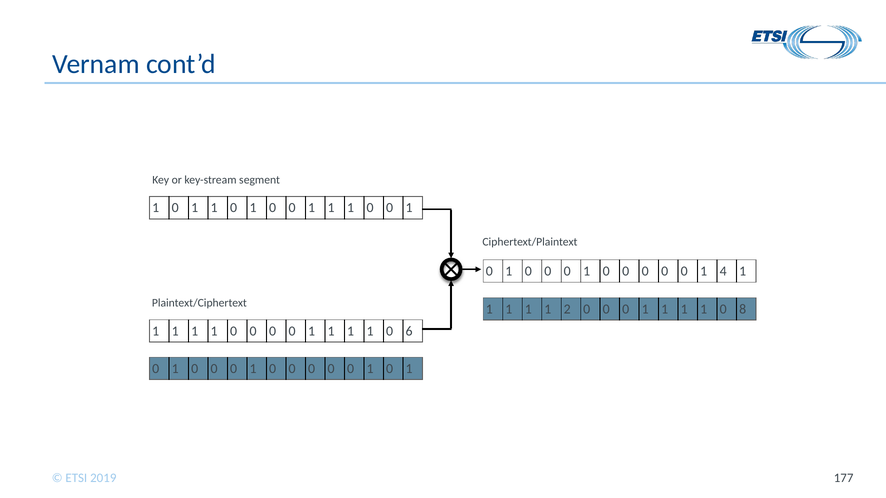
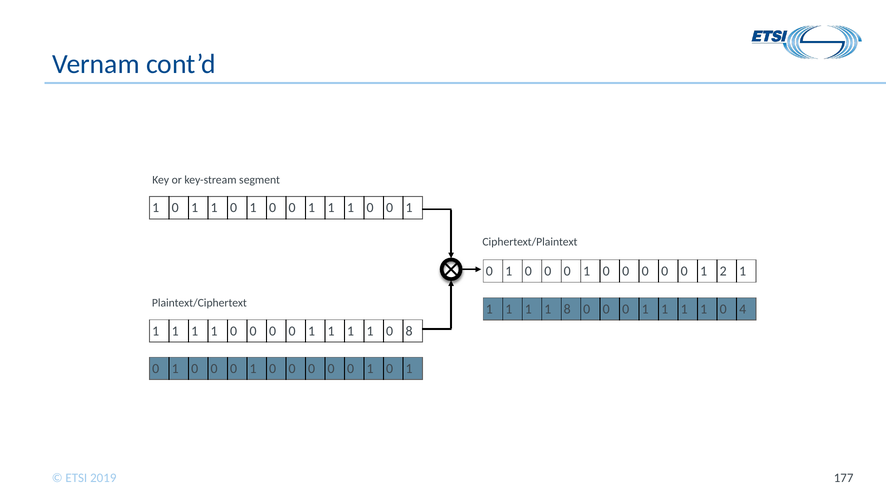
4: 4 -> 2
1 2: 2 -> 8
8: 8 -> 4
0 6: 6 -> 8
